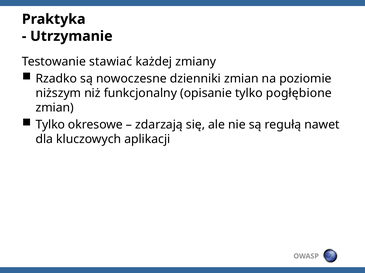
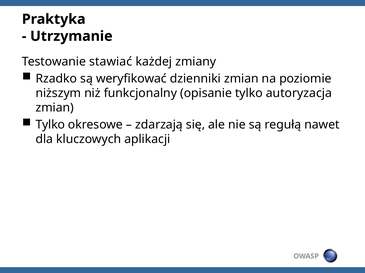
nowoczesne: nowoczesne -> weryfikować
pogłębione: pogłębione -> autoryzacja
